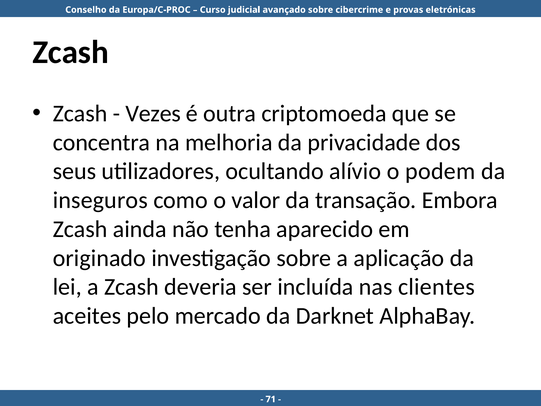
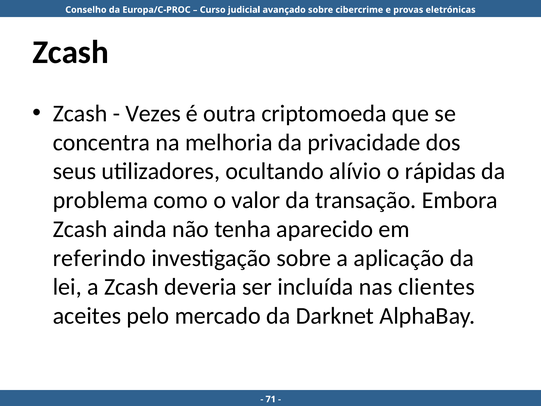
podem: podem -> rápidas
inseguros: inseguros -> problema
originado: originado -> referindo
